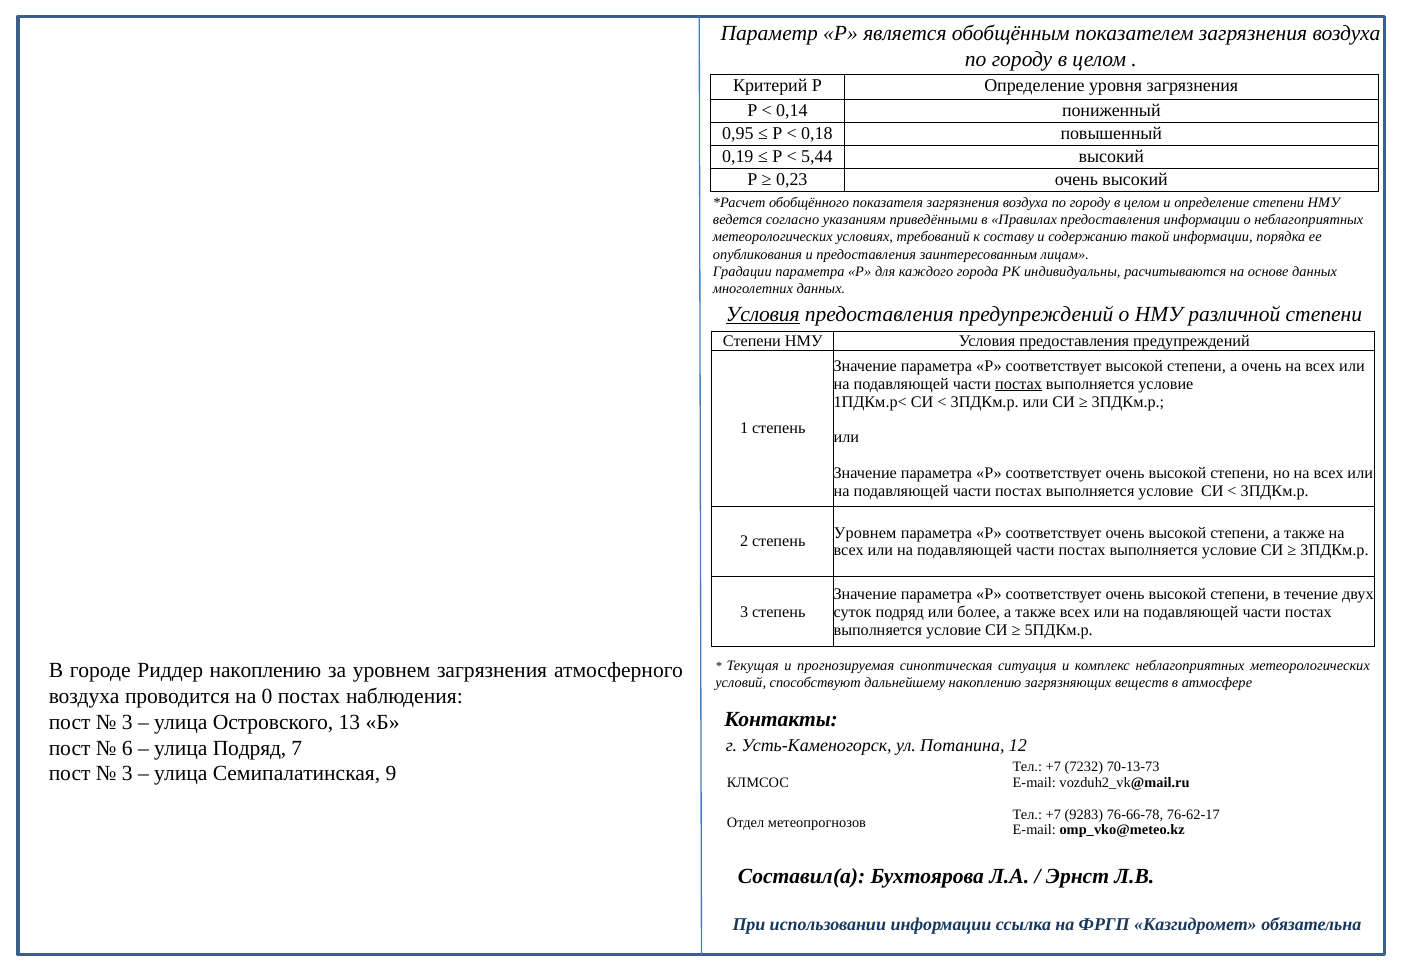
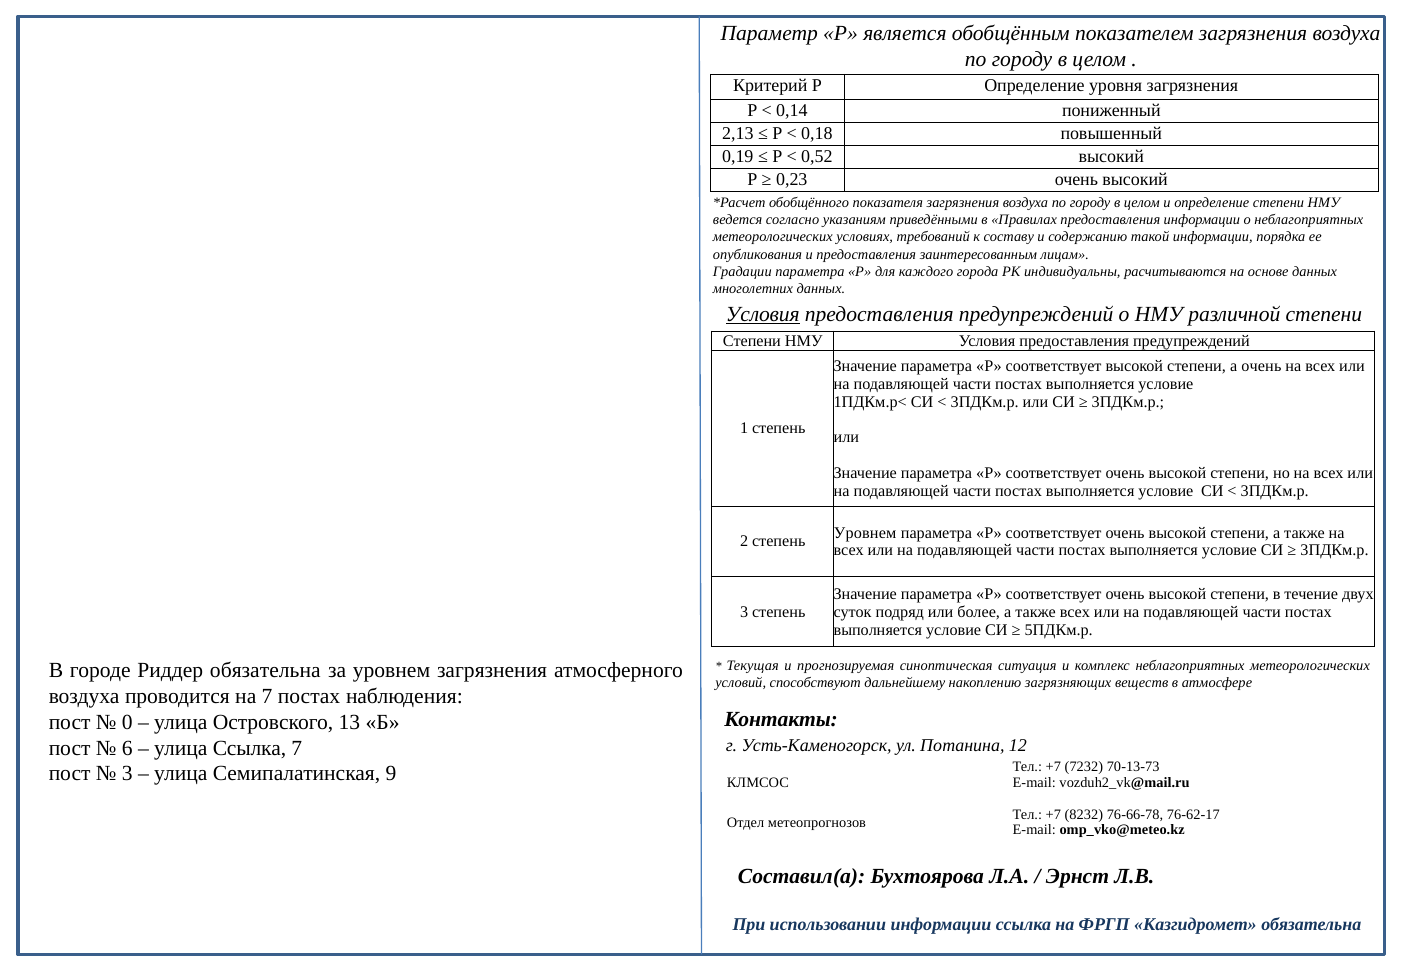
0,95: 0,95 -> 2,13
5,44: 5,44 -> 0,52
постах at (1018, 384) underline: present -> none
Риддер накоплению: накоплению -> обязательна
на 0: 0 -> 7
3 at (127, 722): 3 -> 0
улица Подряд: Подряд -> Ссылка
9283: 9283 -> 8232
